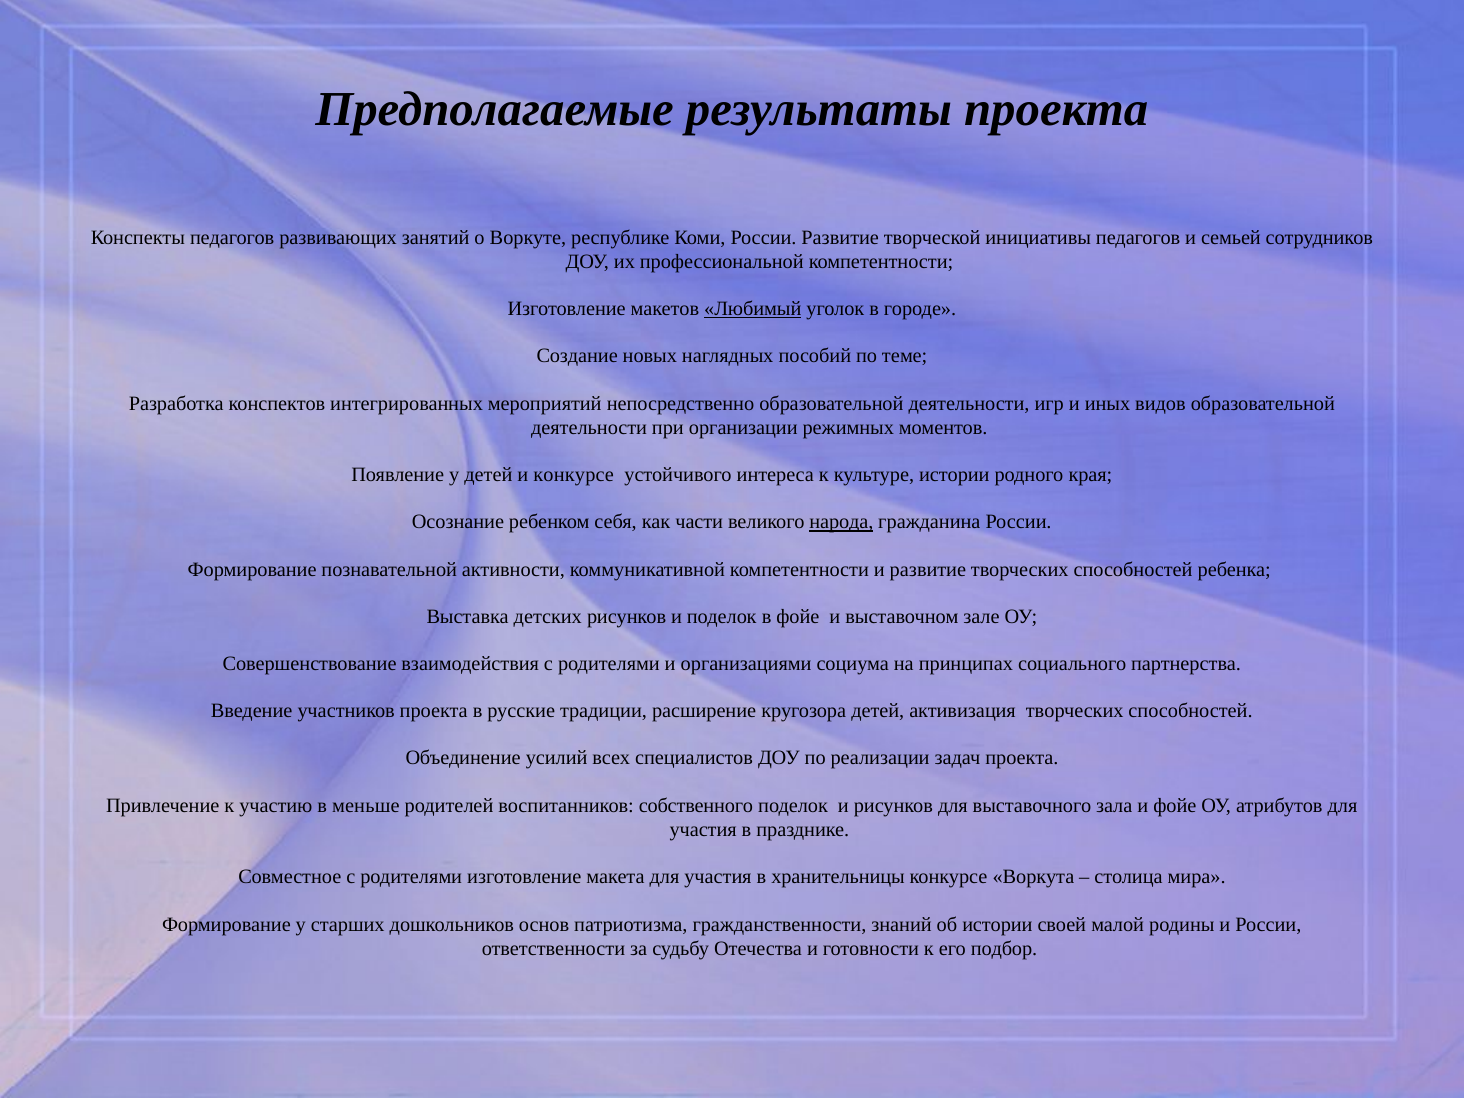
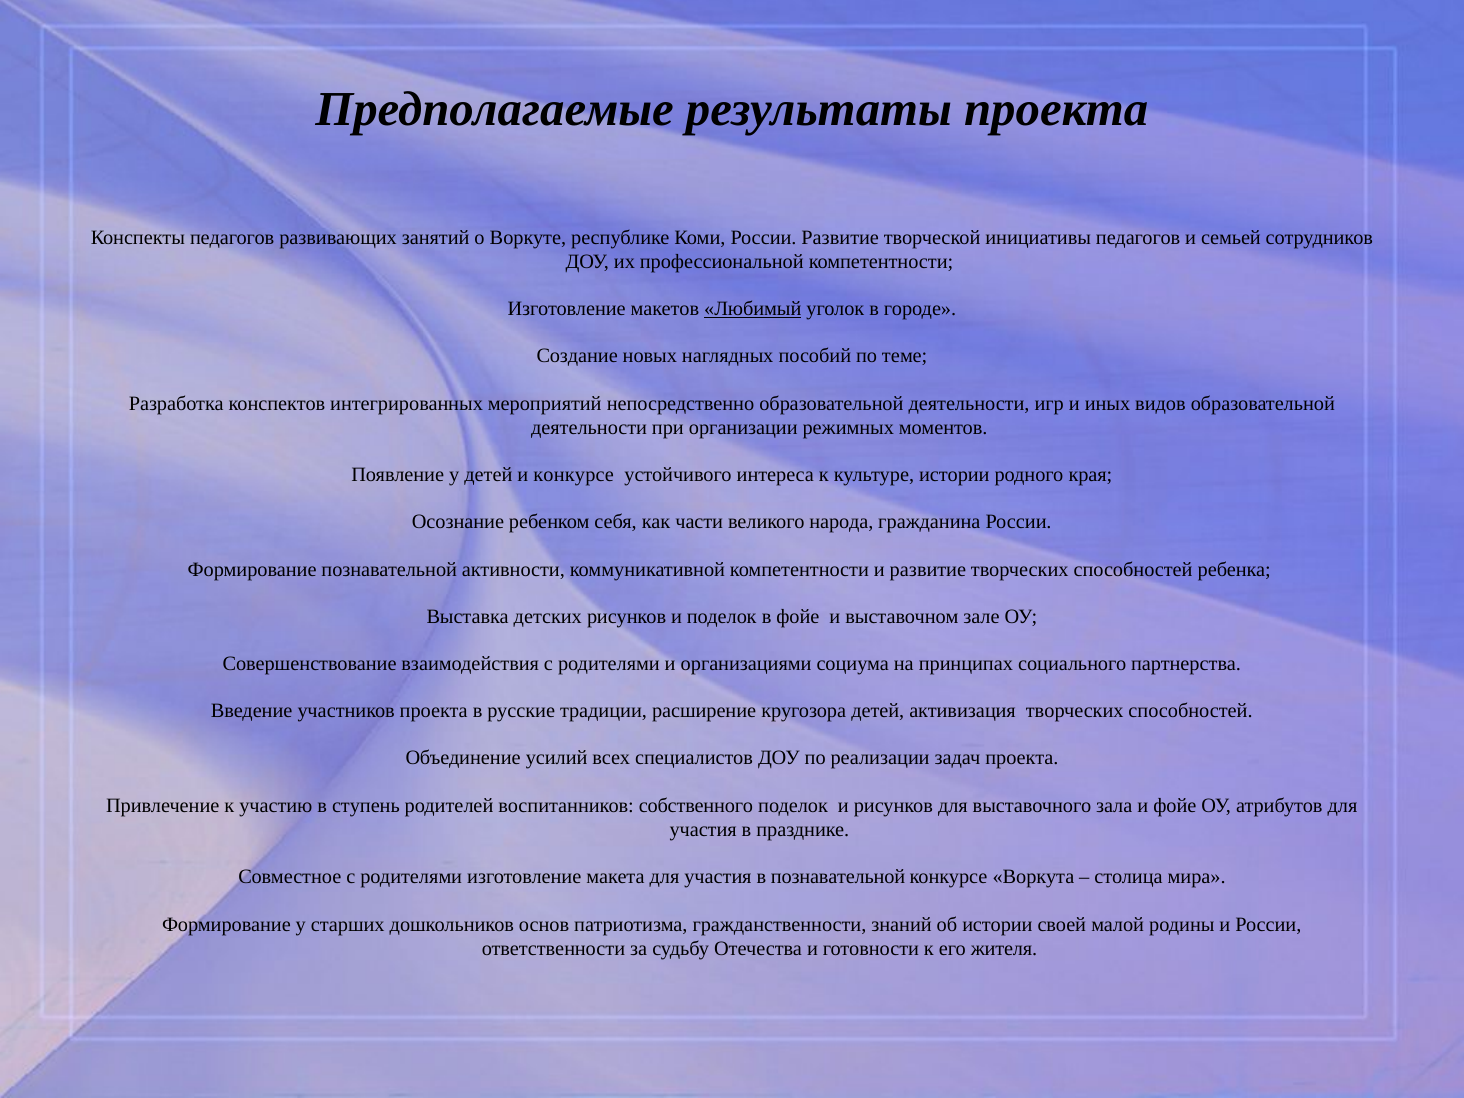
народа underline: present -> none
меньше: меньше -> ступень
в хранительницы: хранительницы -> познавательной
подбор: подбор -> жителя
